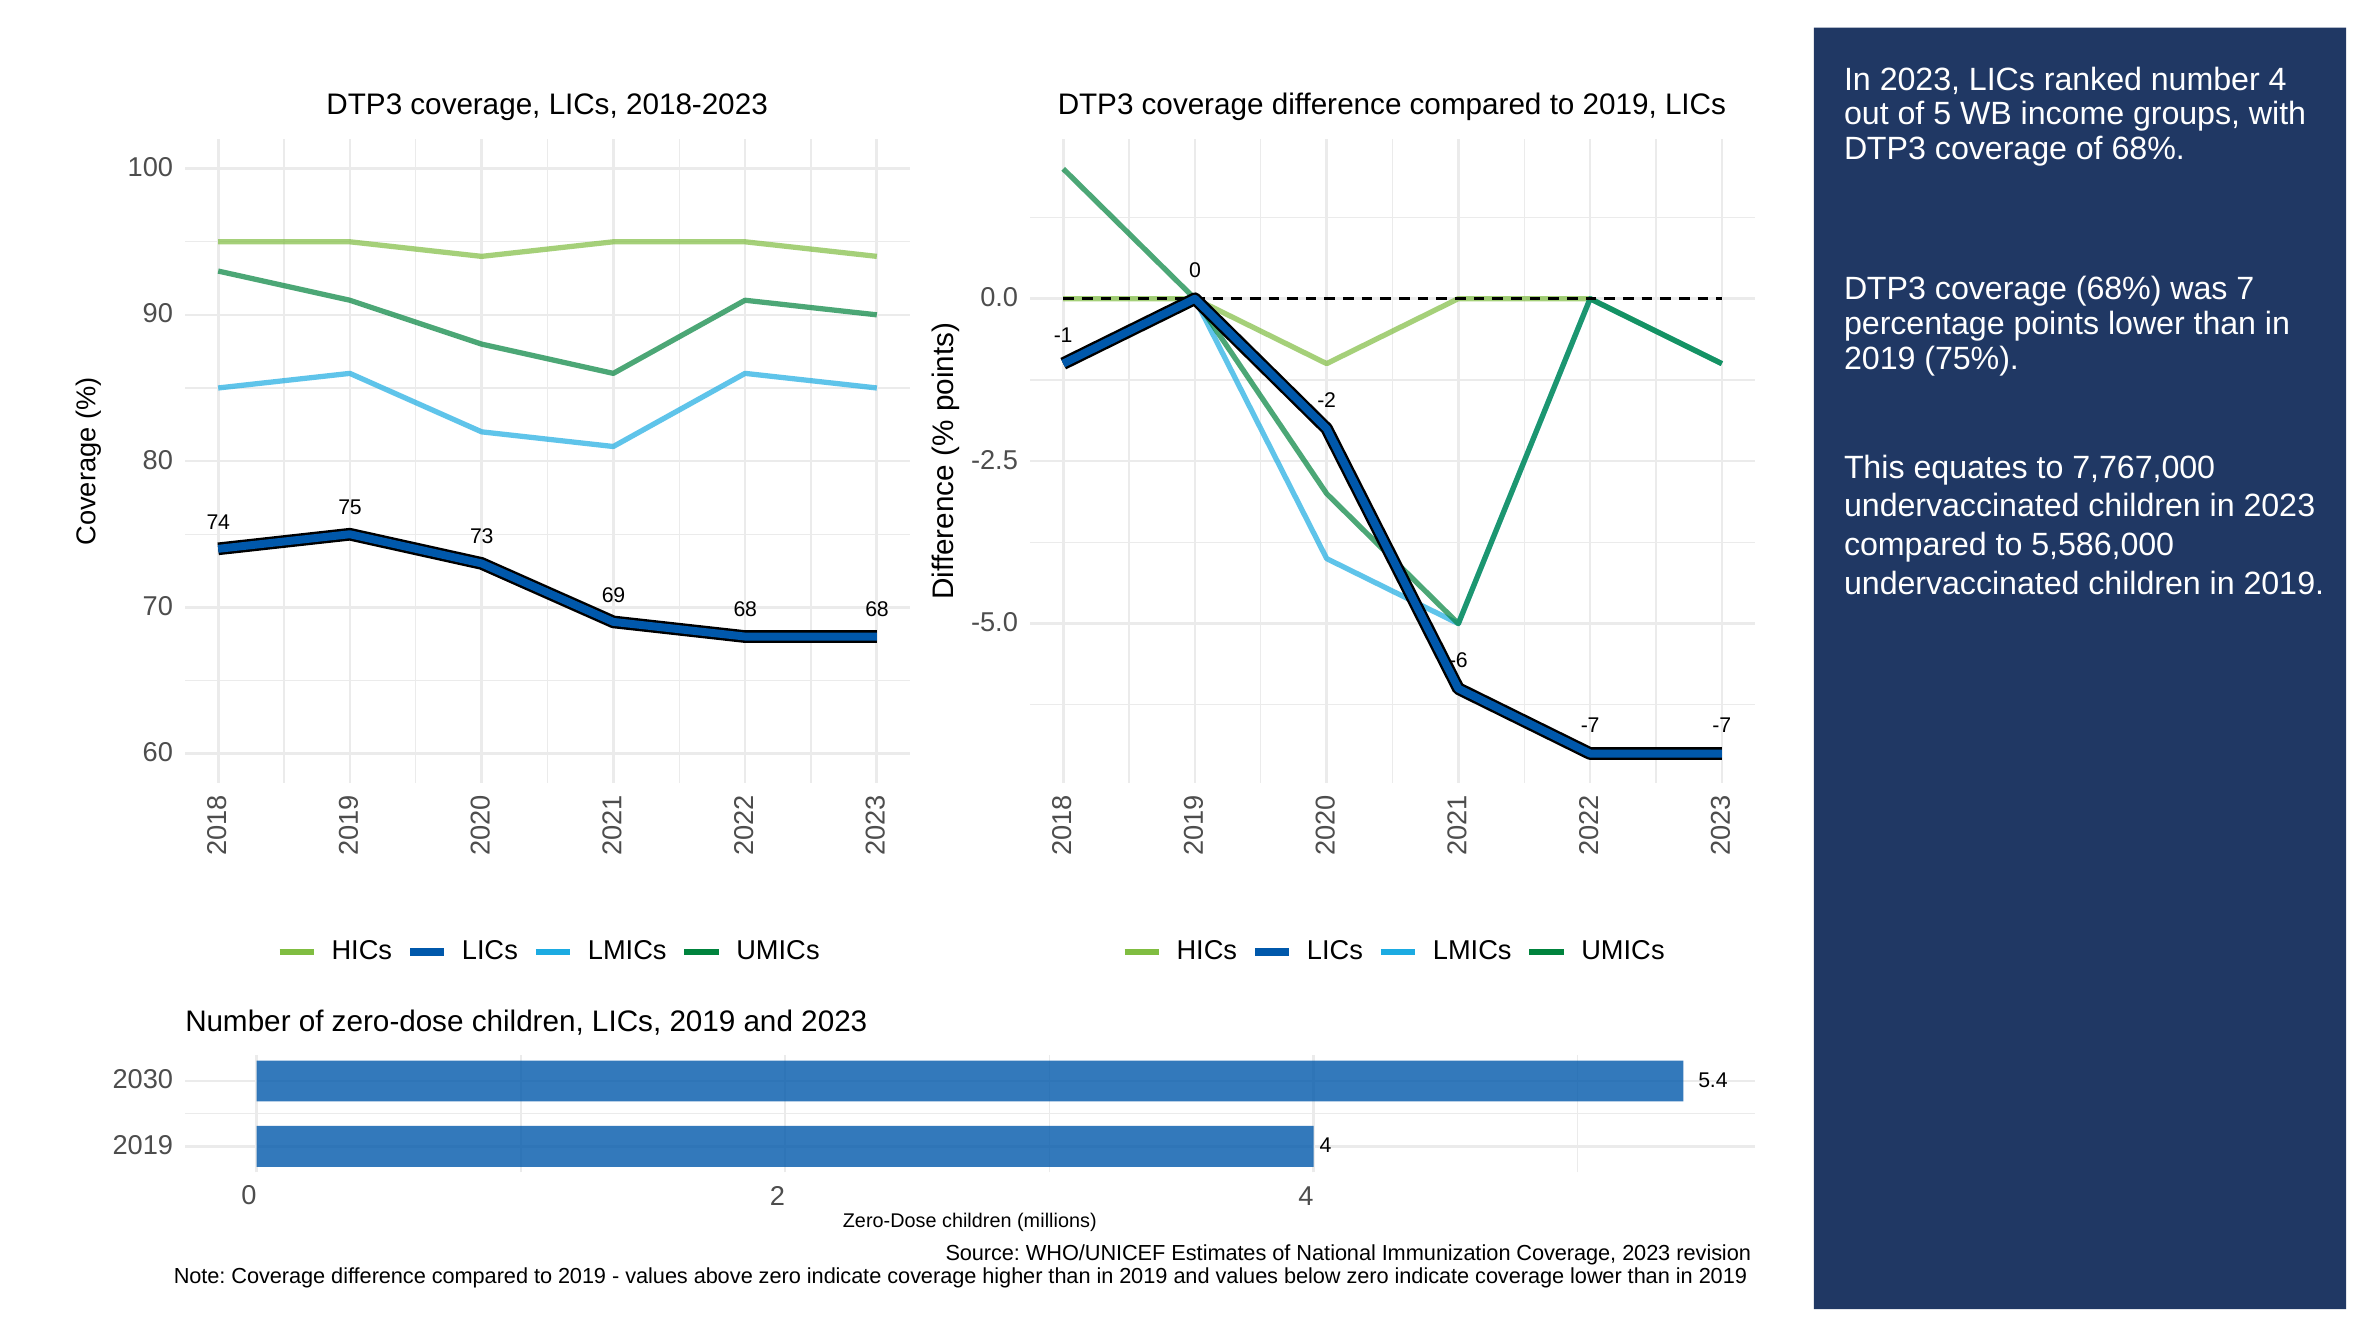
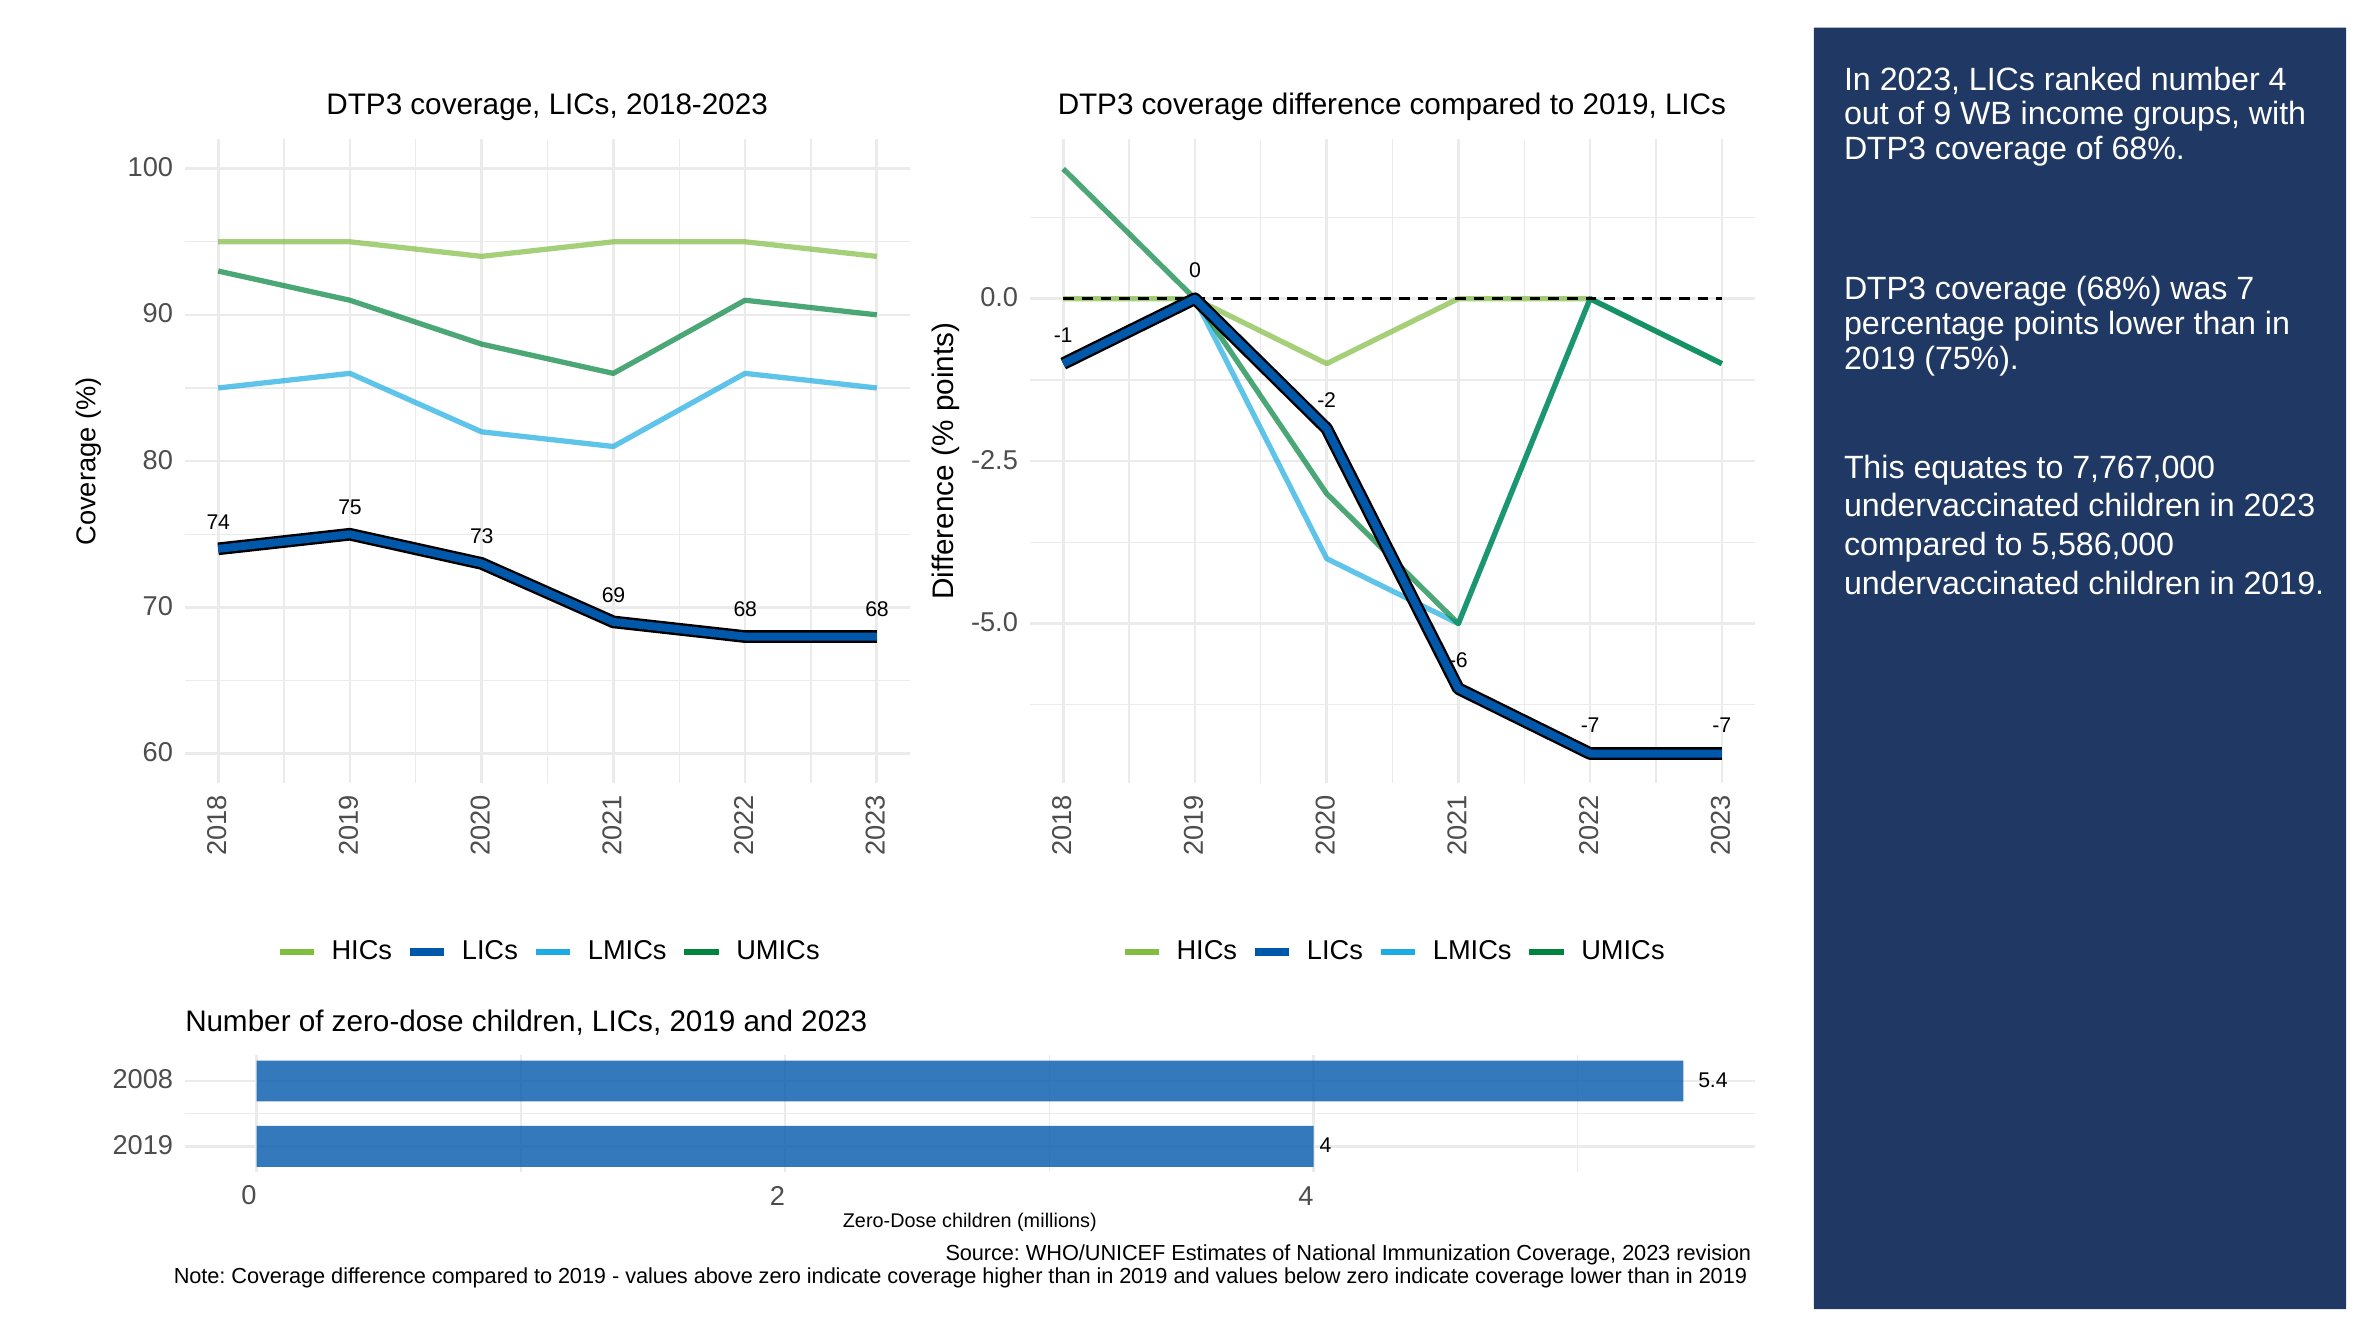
of 5: 5 -> 9
2030: 2030 -> 2008
